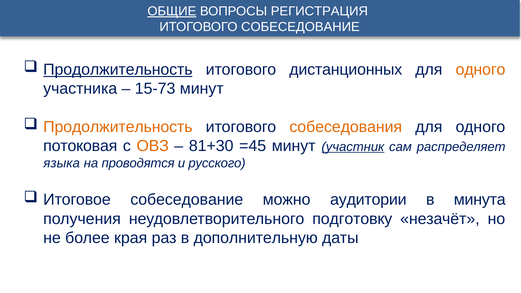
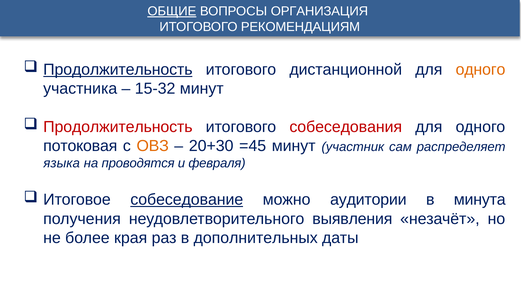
РЕГИСТРАЦИЯ: РЕГИСТРАЦИЯ -> ОРГАНИЗАЦИЯ
ИТОГОВОГО СОБЕСЕДОВАНИЕ: СОБЕСЕДОВАНИЕ -> РЕКОМЕНДАЦИЯМ
дистанционных: дистанционных -> дистанционной
15-73: 15-73 -> 15-32
Продолжительность at (118, 127) colour: orange -> red
собеседования colour: orange -> red
81+30: 81+30 -> 20+30
участник underline: present -> none
русского: русского -> февраля
собеседование at (187, 200) underline: none -> present
подготовку: подготовку -> выявления
дополнительную: дополнительную -> дополнительных
